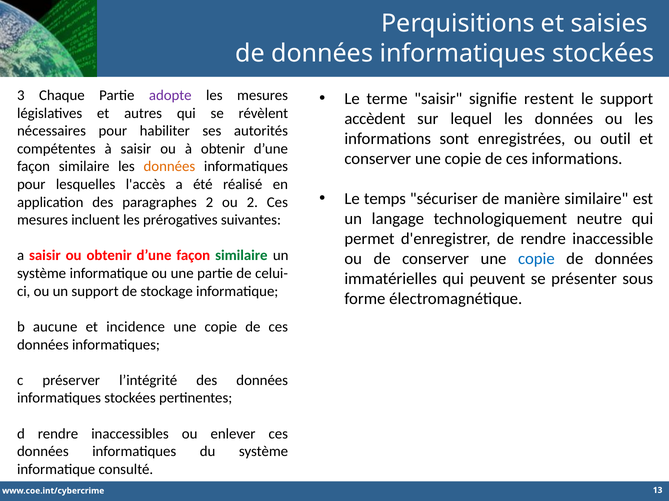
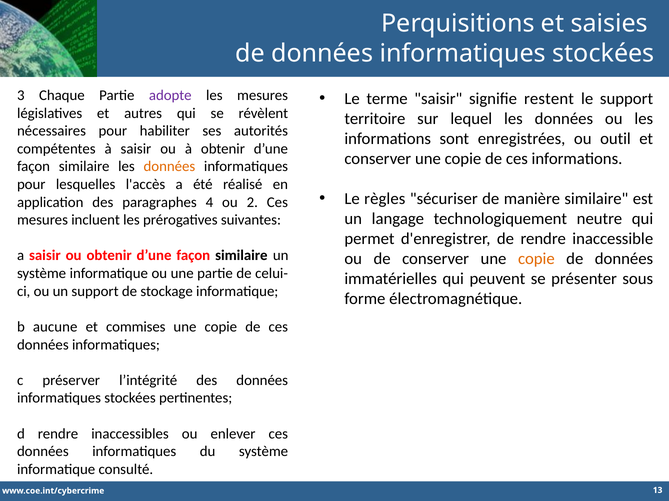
accèdent: accèdent -> territoire
temps: temps -> règles
paragraphes 2: 2 -> 4
similaire at (241, 256) colour: green -> black
copie at (536, 259) colour: blue -> orange
incidence: incidence -> commises
